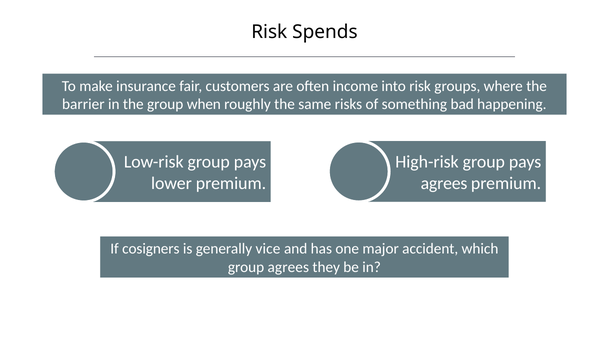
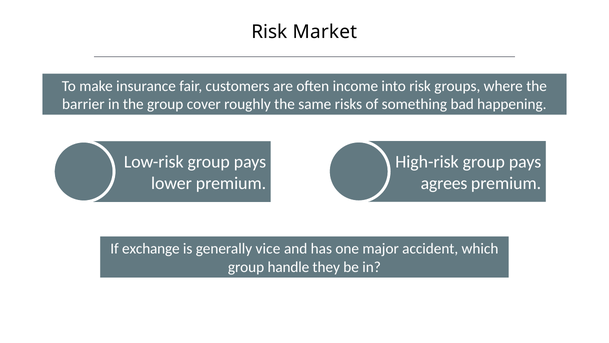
Spends: Spends -> Market
when: when -> cover
cosigners: cosigners -> exchange
group agrees: agrees -> handle
